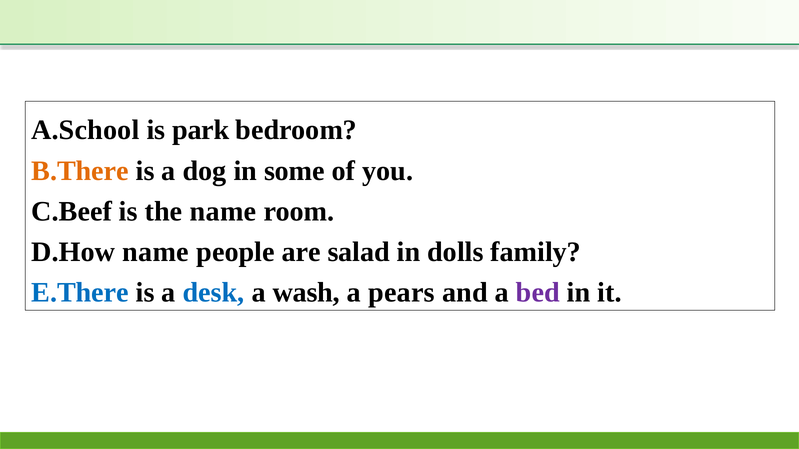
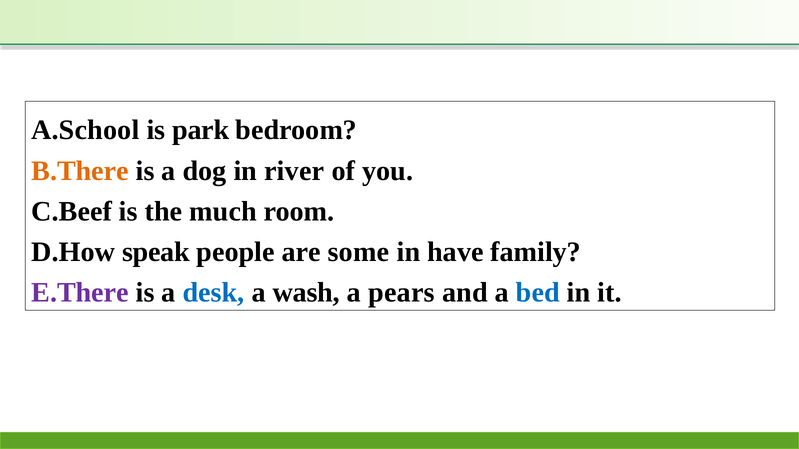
some: some -> river
the name: name -> much
D.How name: name -> speak
salad: salad -> some
dolls: dolls -> have
E.There colour: blue -> purple
bed colour: purple -> blue
